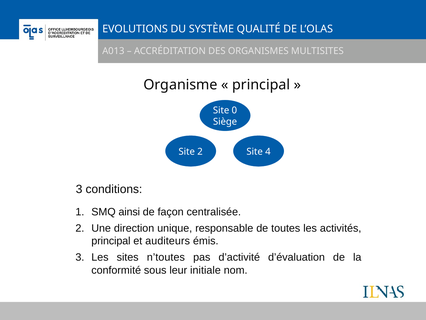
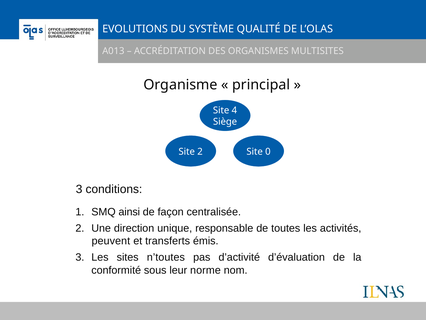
0: 0 -> 4
4: 4 -> 0
principal at (111, 241): principal -> peuvent
auditeurs: auditeurs -> transferts
initiale: initiale -> norme
